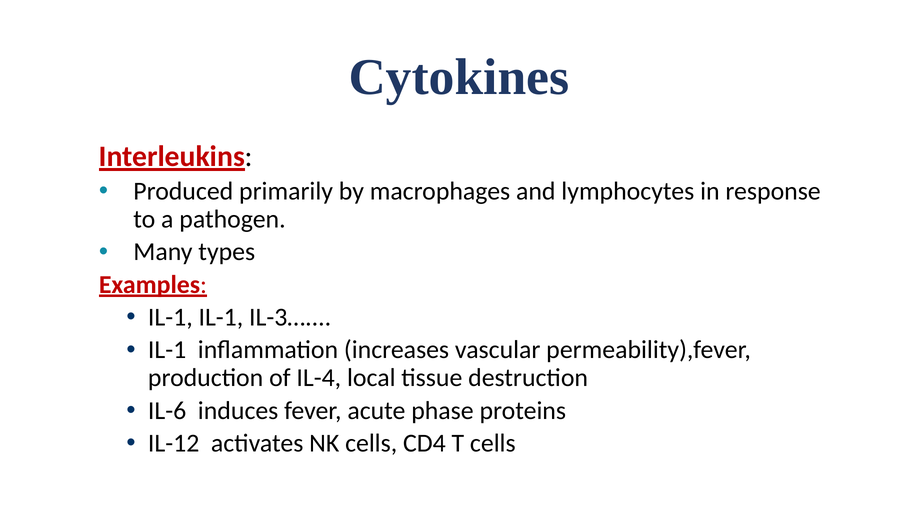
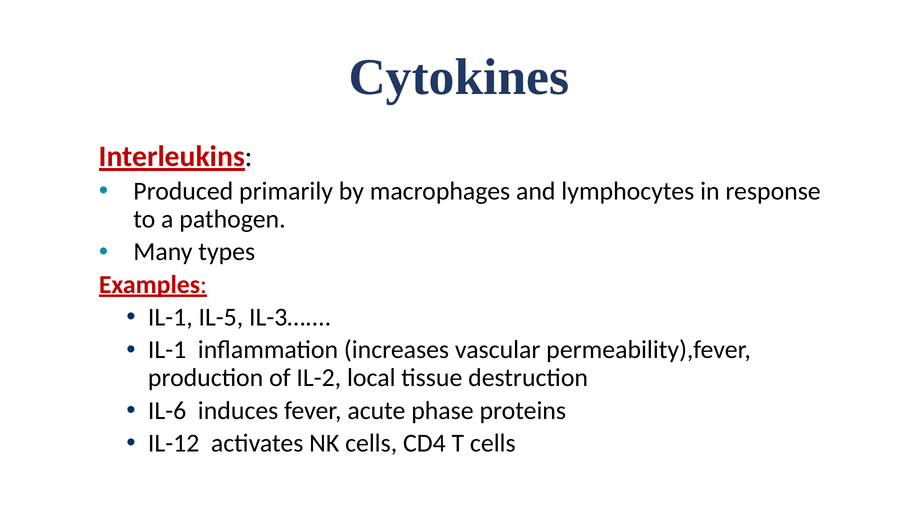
IL-1 IL-1: IL-1 -> IL-5
IL-4: IL-4 -> IL-2
